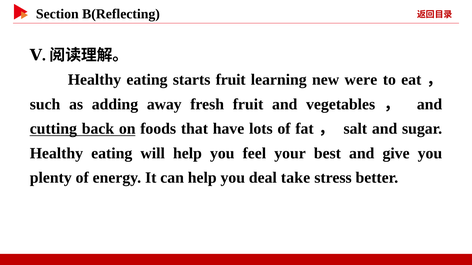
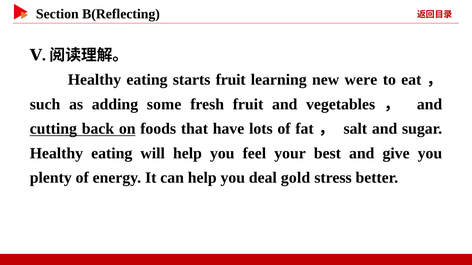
away: away -> some
take: take -> gold
